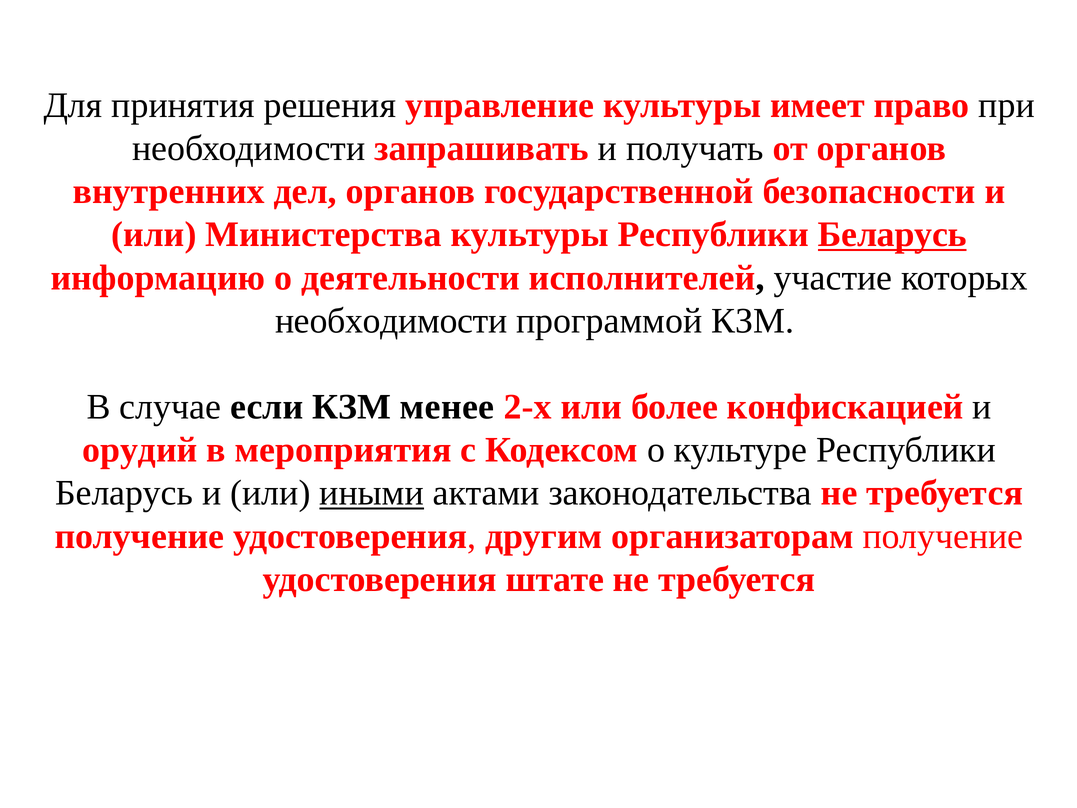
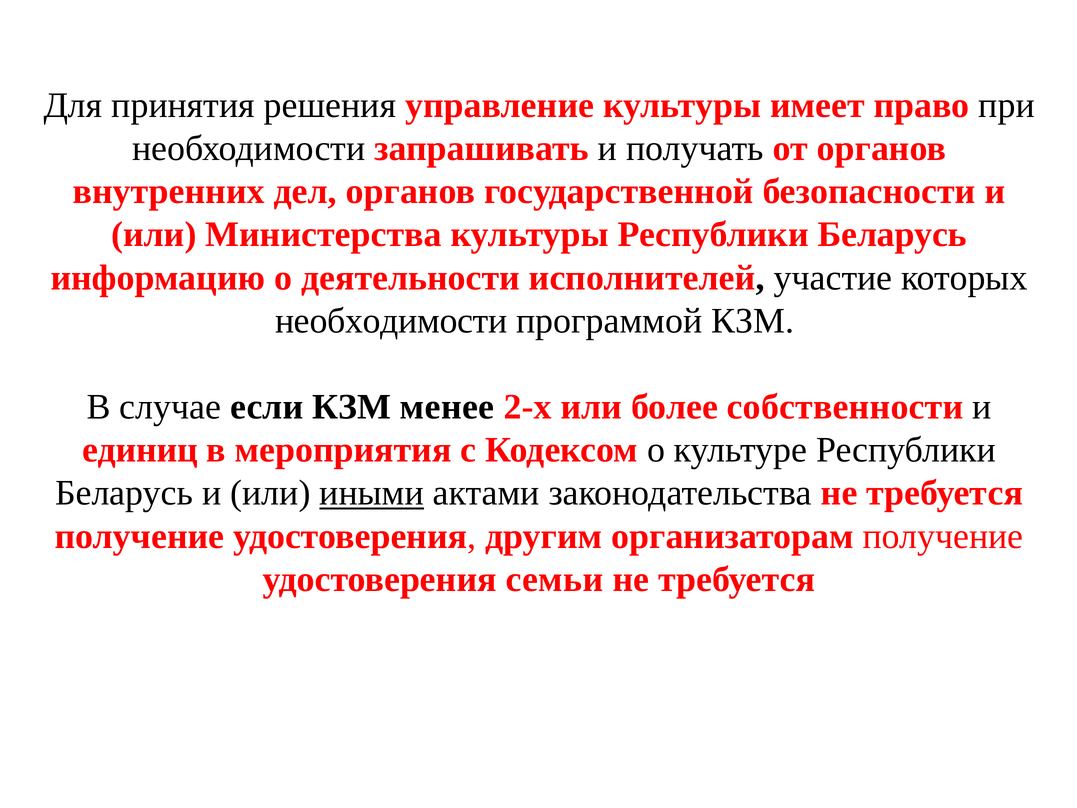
Беларусь at (892, 235) underline: present -> none
конфискацией: конфискацией -> собственности
орудий: орудий -> единиц
штате: штате -> семьи
